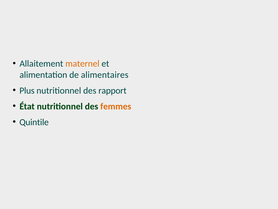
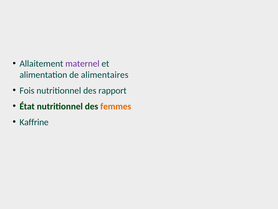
maternel colour: orange -> purple
Plus: Plus -> Fois
Quintile: Quintile -> Kaffrine
